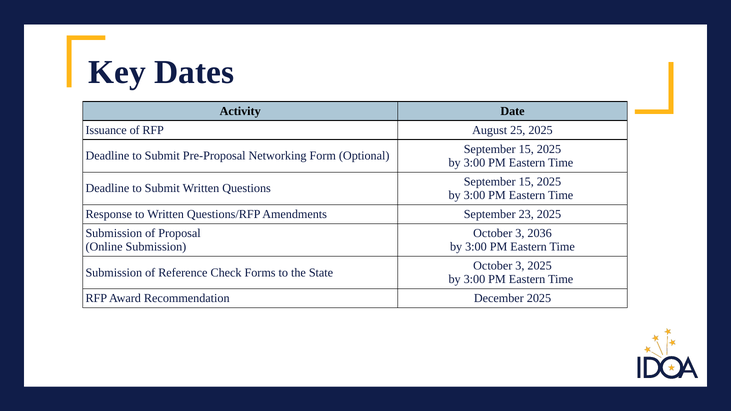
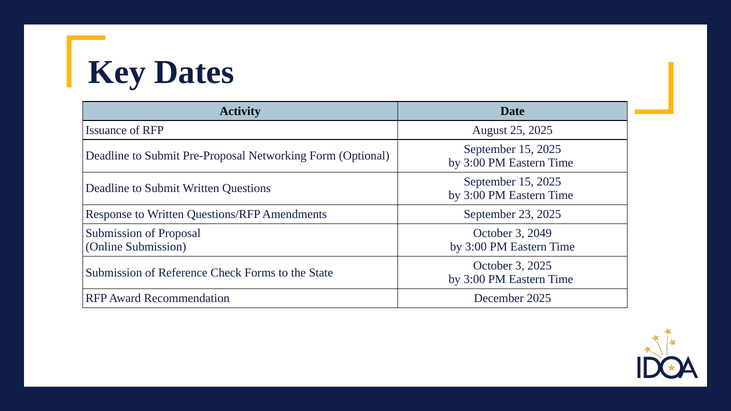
2036: 2036 -> 2049
